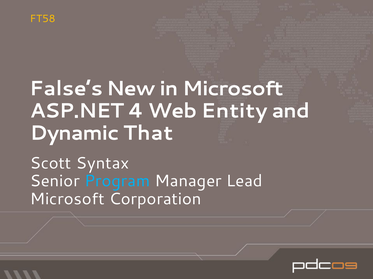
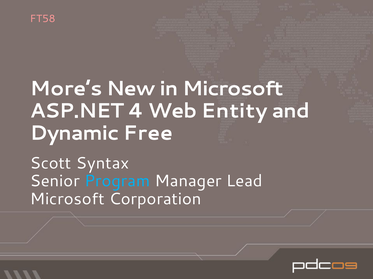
FT58 colour: yellow -> pink
False’s: False’s -> More’s
That: That -> Free
